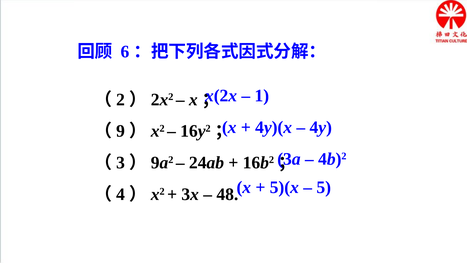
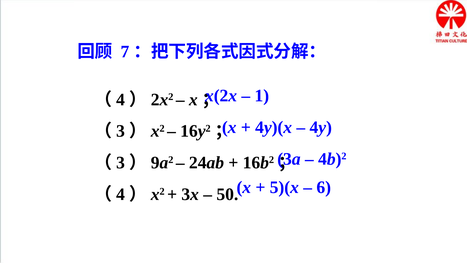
6: 6 -> 7
2 at (120, 100): 2 -> 4
9 at (120, 131): 9 -> 3
5: 5 -> 6
48: 48 -> 50
